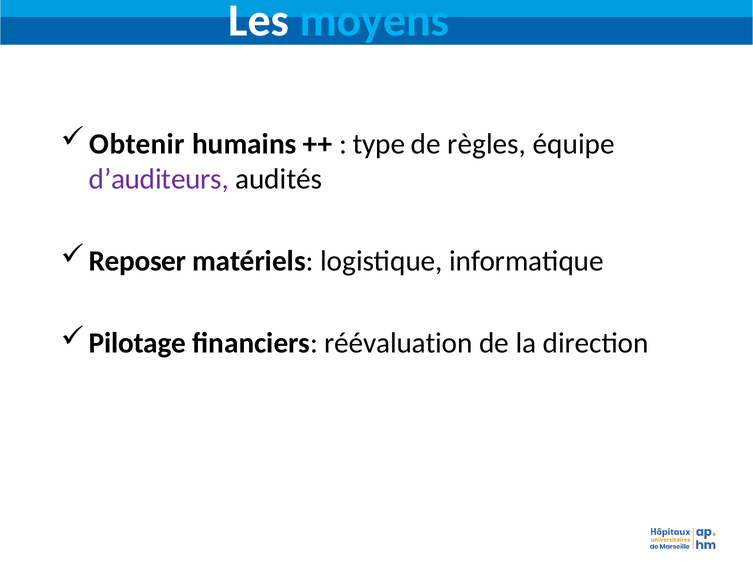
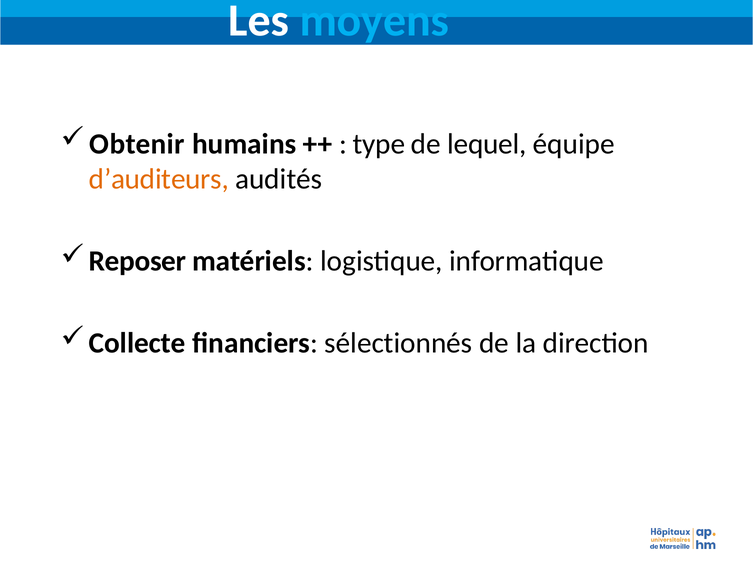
règles: règles -> lequel
d’auditeurs colour: purple -> orange
Pilotage: Pilotage -> Collecte
réévaluation: réévaluation -> sélectionnés
